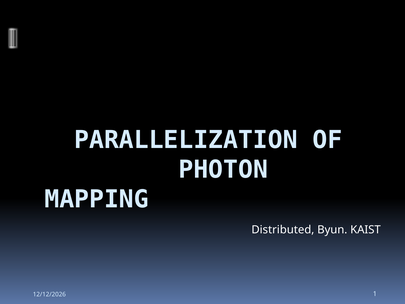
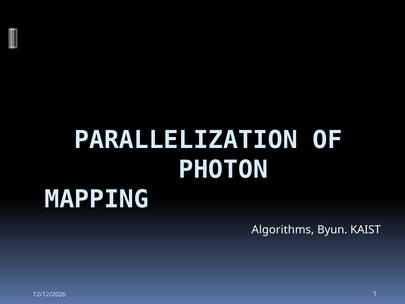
Distributed: Distributed -> Algorithms
